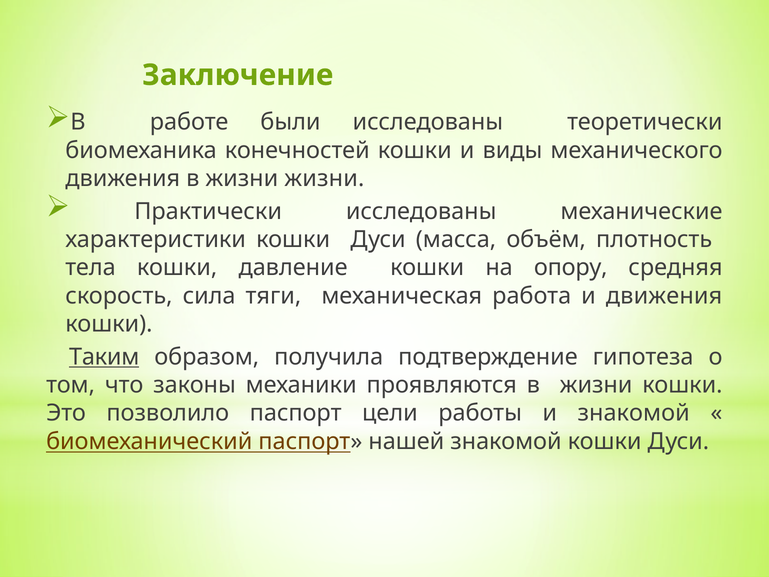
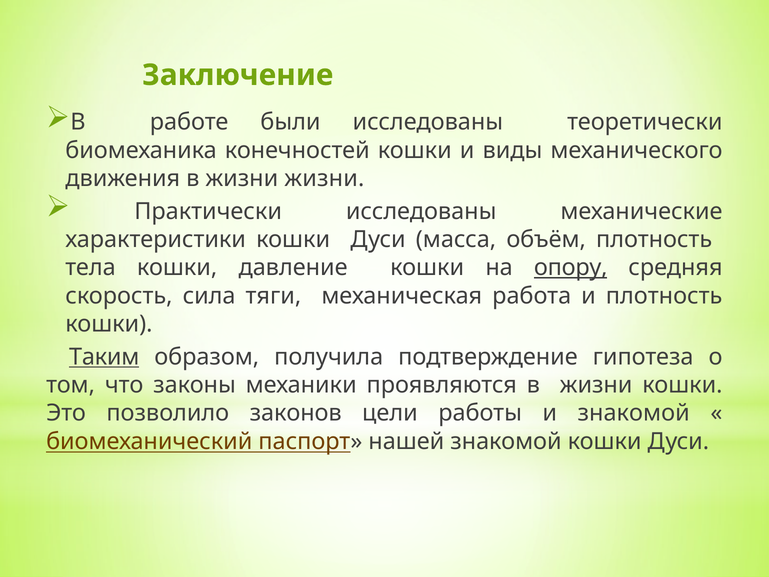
опору underline: none -> present
и движения: движения -> плотность
позволило паспорт: паспорт -> законов
